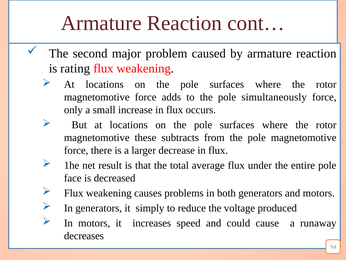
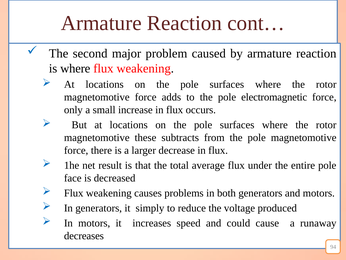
is rating: rating -> where
simultaneously: simultaneously -> electromagnetic
